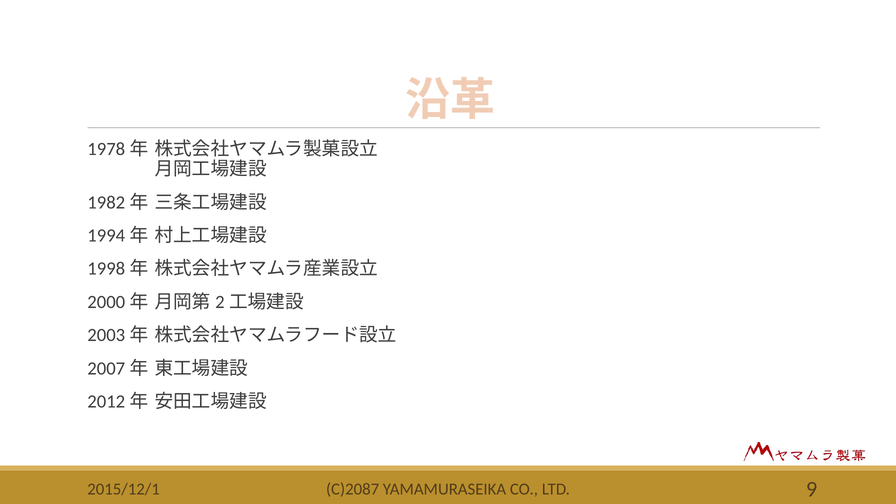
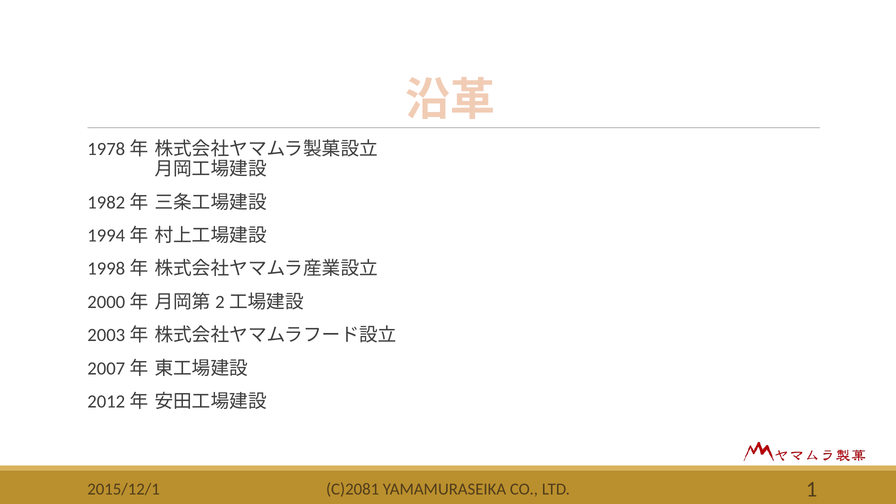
C)2087: C)2087 -> C)2081
9: 9 -> 1
